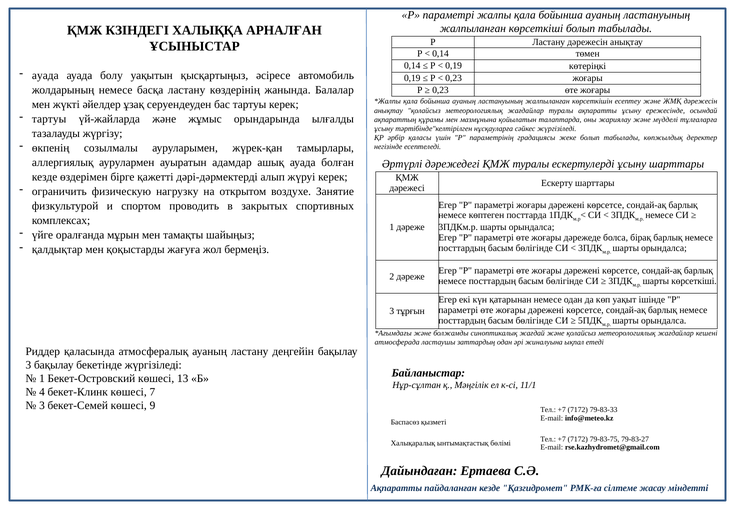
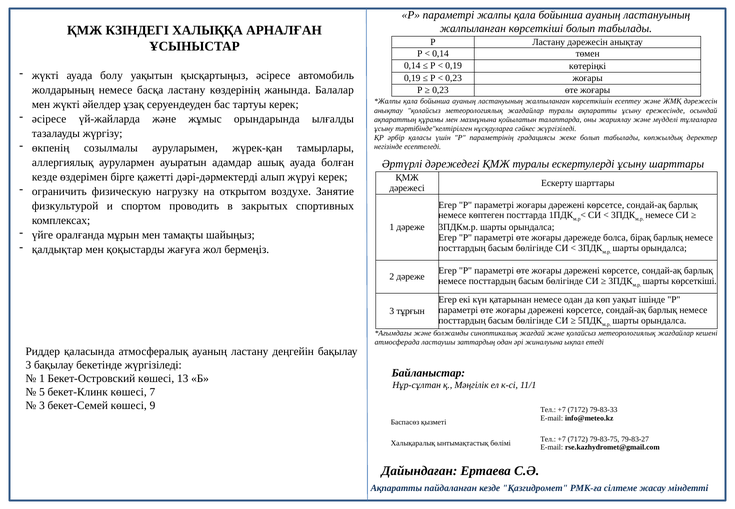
ауада at (45, 75): ауада -> жүкті
тартуы at (49, 119): тартуы -> әсіресе
4: 4 -> 5
